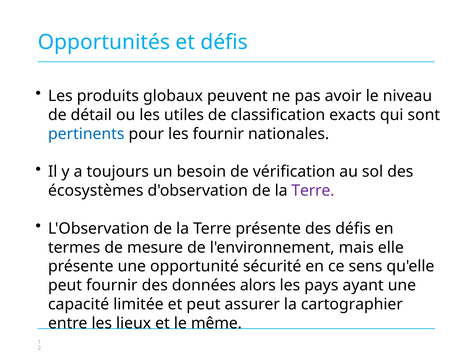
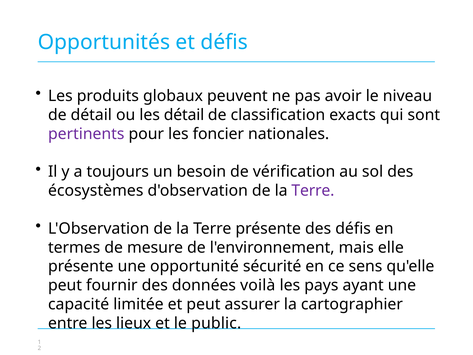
les utiles: utiles -> détail
pertinents colour: blue -> purple
les fournir: fournir -> foncier
alors: alors -> voilà
même: même -> public
